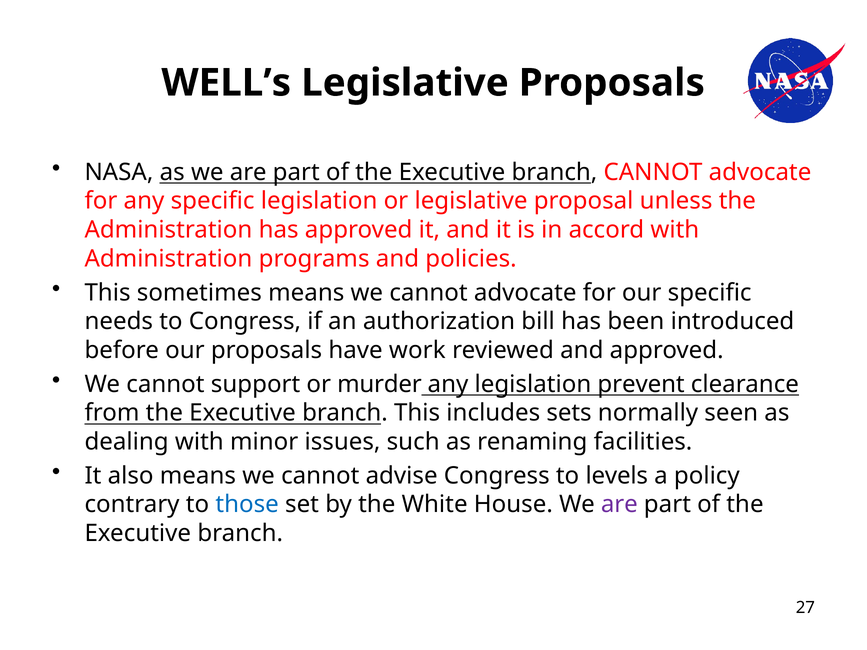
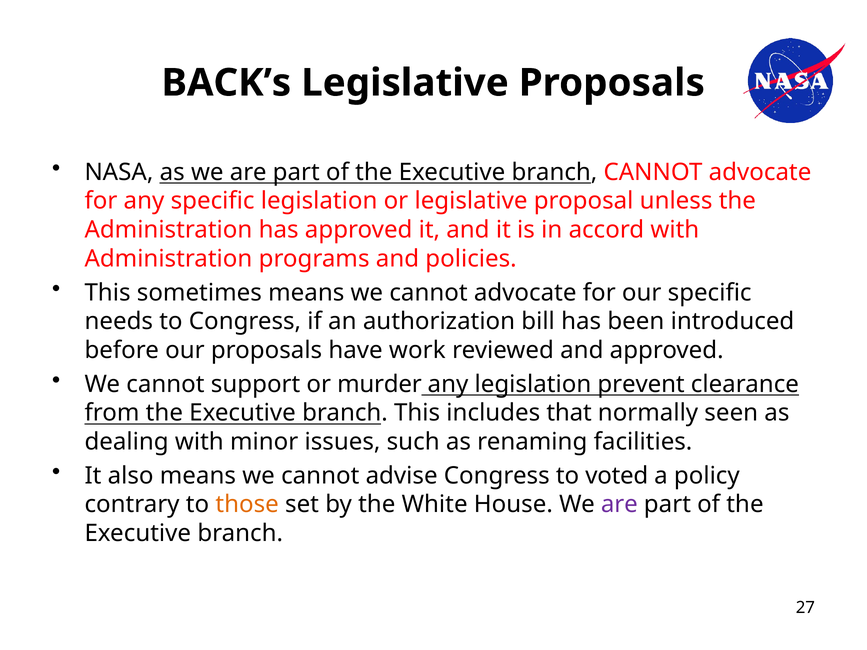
WELL’s: WELL’s -> BACK’s
sets: sets -> that
levels: levels -> voted
those colour: blue -> orange
